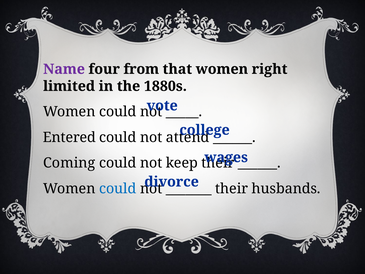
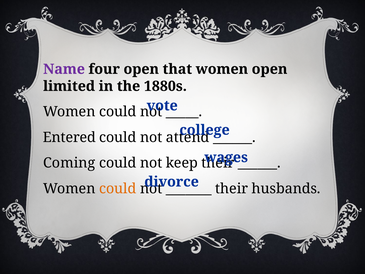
four from: from -> open
women right: right -> open
could at (118, 188) colour: blue -> orange
